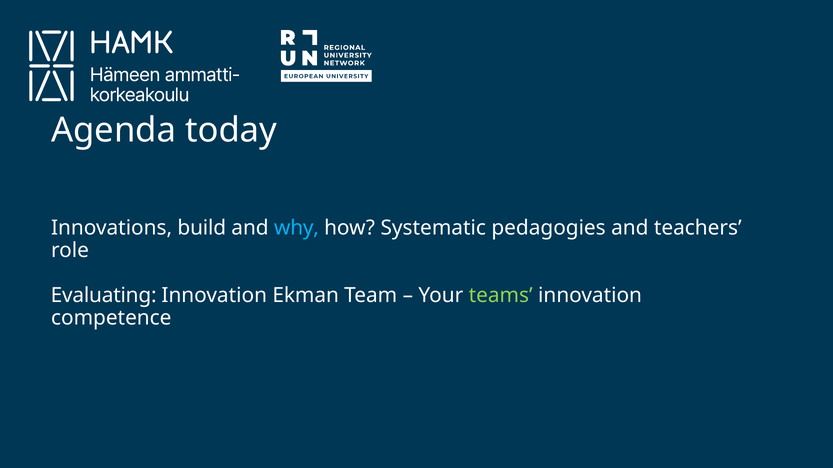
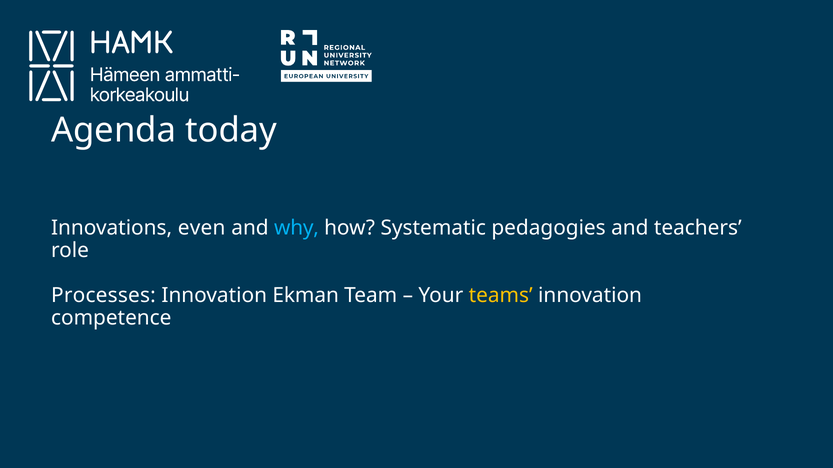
build: build -> even
Evaluating: Evaluating -> Processes
teams colour: light green -> yellow
